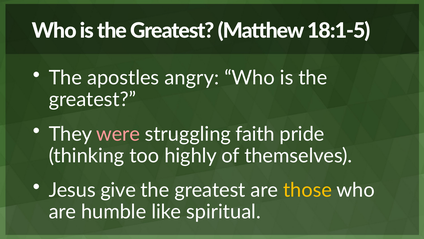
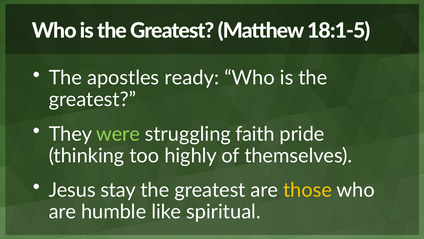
angry: angry -> ready
were colour: pink -> light green
give: give -> stay
